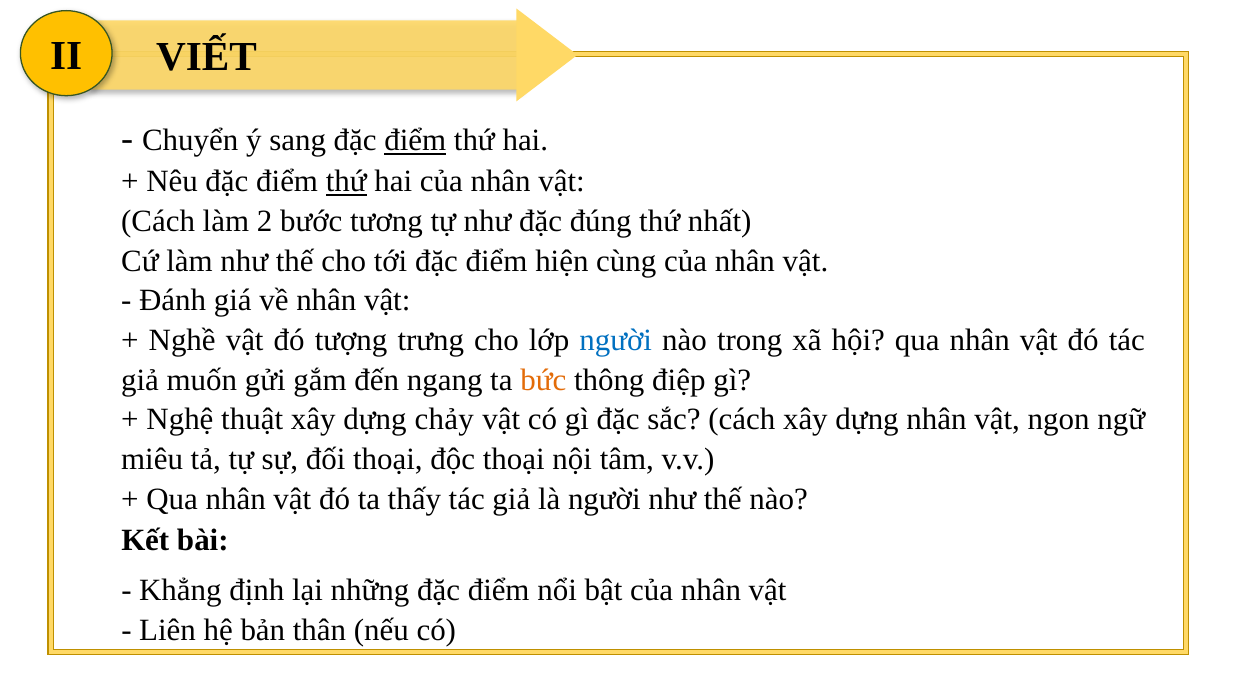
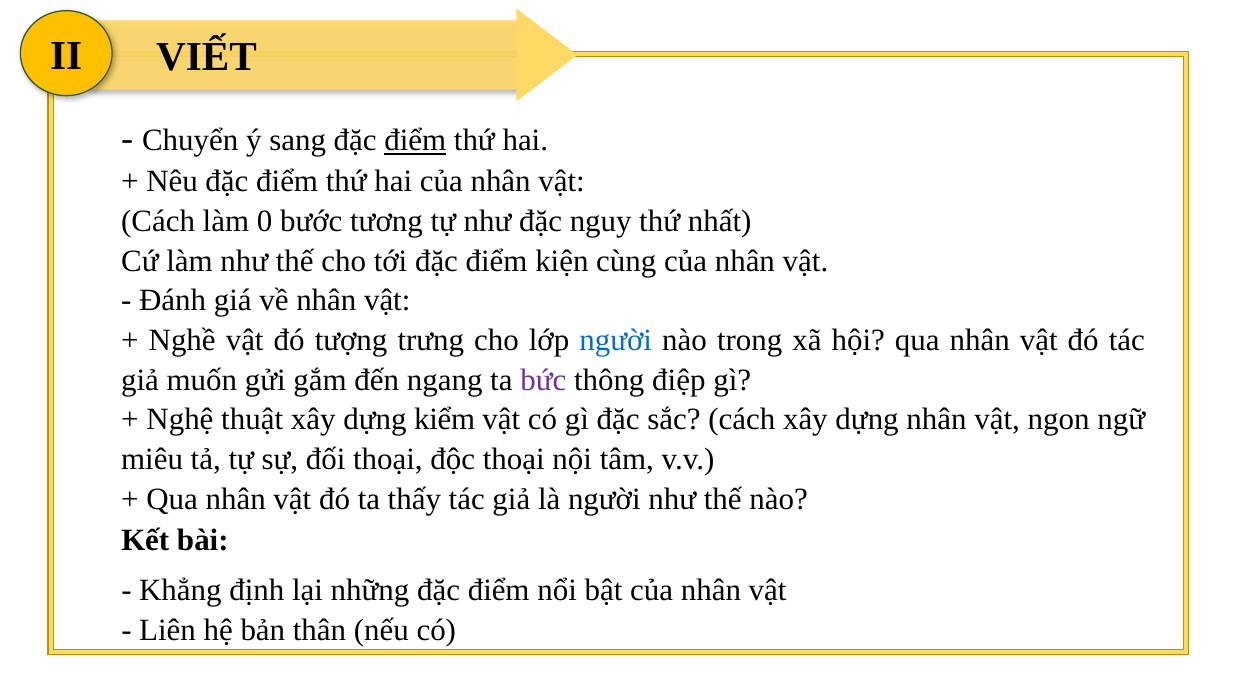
thứ at (346, 182) underline: present -> none
2: 2 -> 0
đúng: đúng -> nguy
hiện: hiện -> kiện
bức colour: orange -> purple
chảy: chảy -> kiểm
